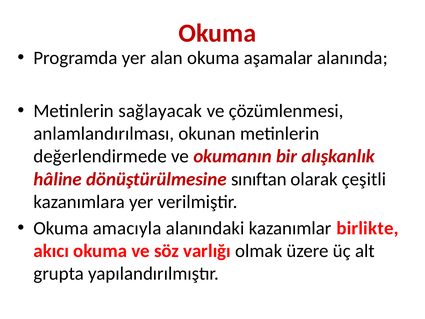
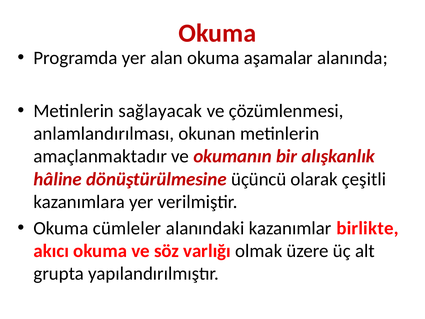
değerlendirmede: değerlendirmede -> amaçlanmaktadır
sınıftan: sınıftan -> üçüncü
amacıyla: amacıyla -> cümleler
